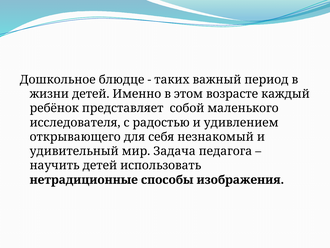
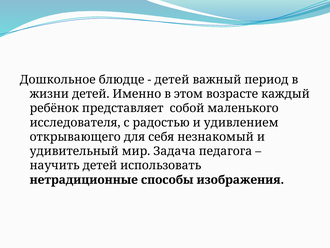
таких at (172, 79): таких -> детей
